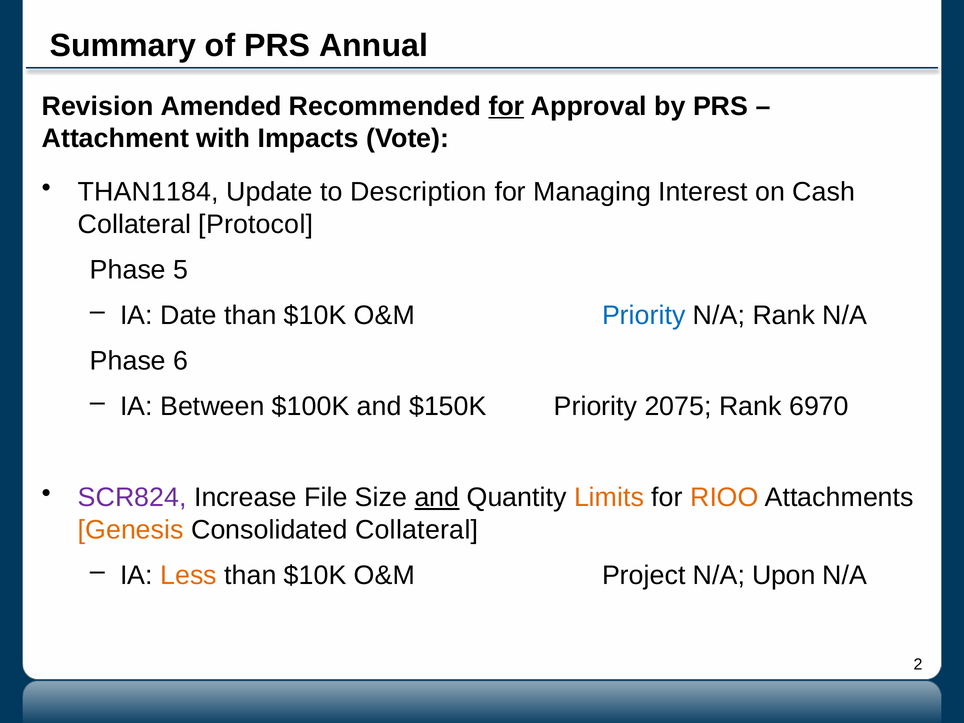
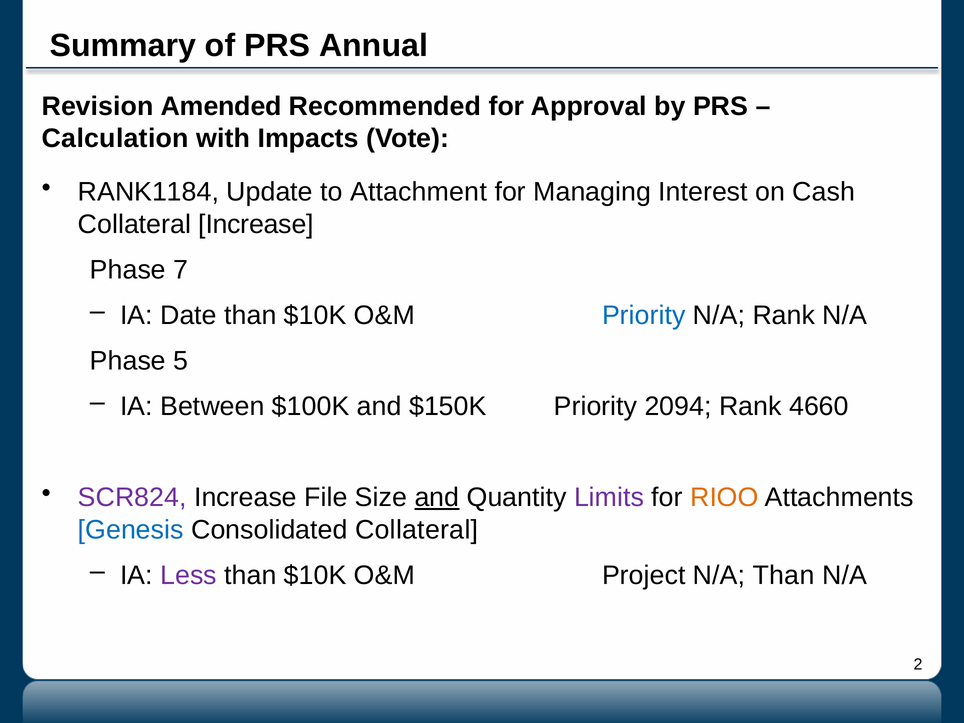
for at (506, 106) underline: present -> none
Attachment: Attachment -> Calculation
THAN1184: THAN1184 -> RANK1184
Description: Description -> Attachment
Collateral Protocol: Protocol -> Increase
5: 5 -> 7
6: 6 -> 5
2075: 2075 -> 2094
6970: 6970 -> 4660
Limits colour: orange -> purple
Genesis colour: orange -> blue
Less colour: orange -> purple
N/A Upon: Upon -> Than
